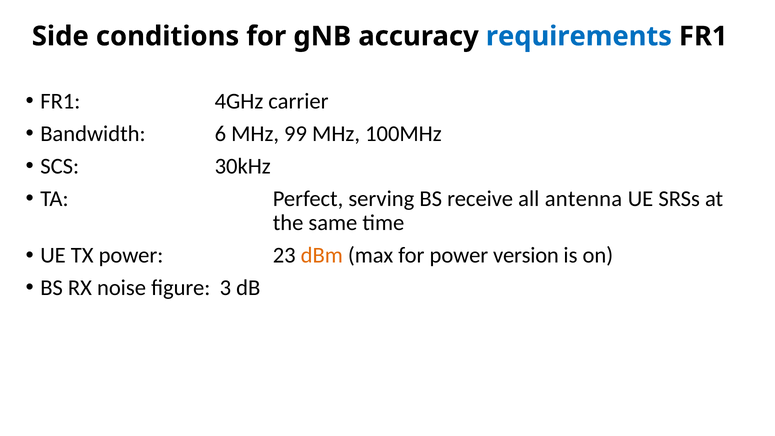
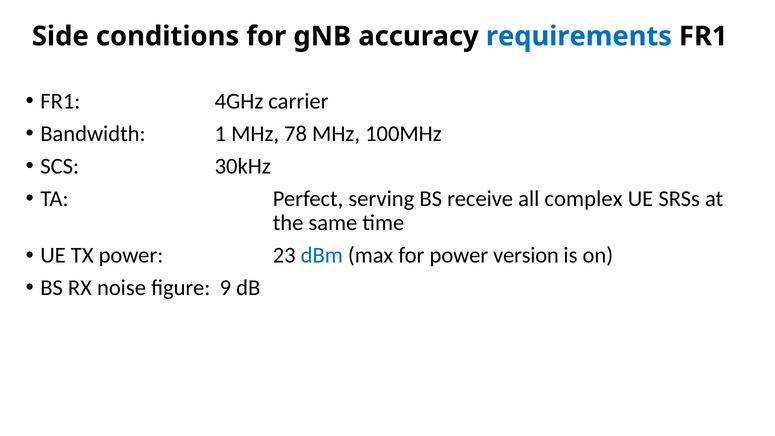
6: 6 -> 1
99: 99 -> 78
antenna: antenna -> complex
dBm colour: orange -> blue
3: 3 -> 9
